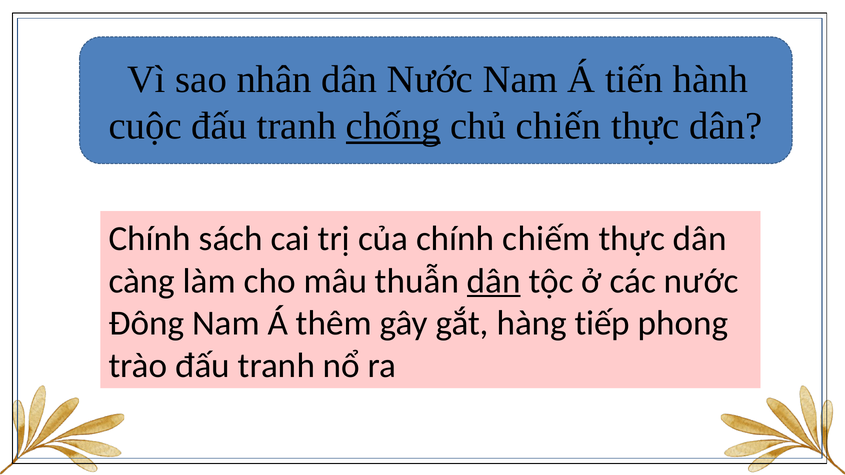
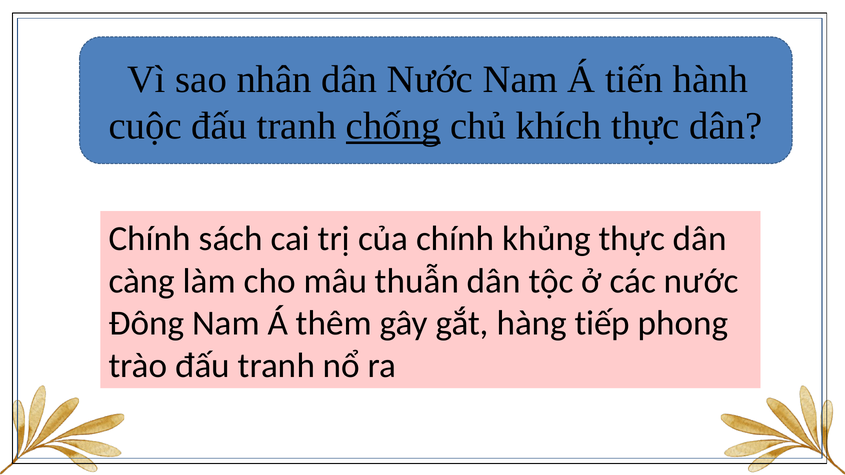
chiến: chiến -> khích
chiếm: chiếm -> khủng
dân at (494, 281) underline: present -> none
